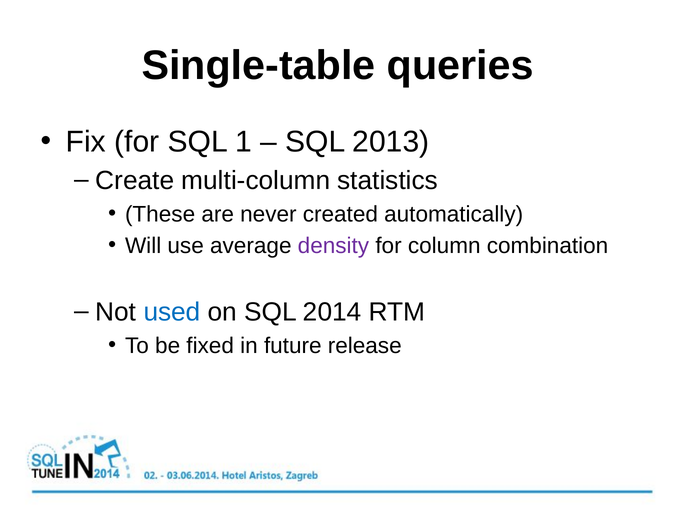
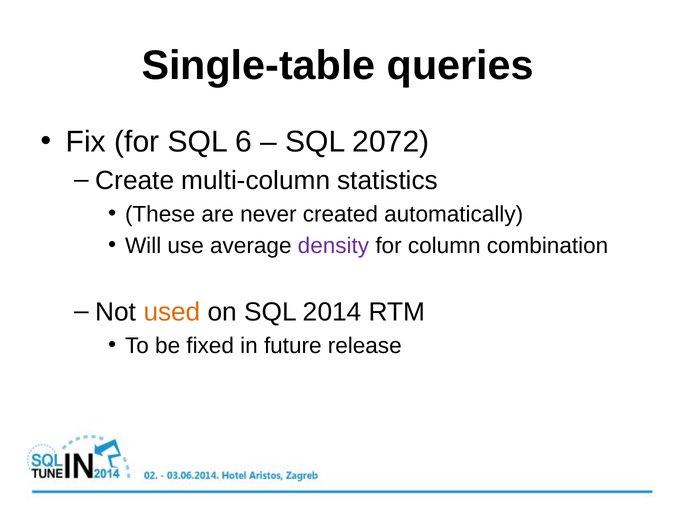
1: 1 -> 6
2013: 2013 -> 2072
used colour: blue -> orange
